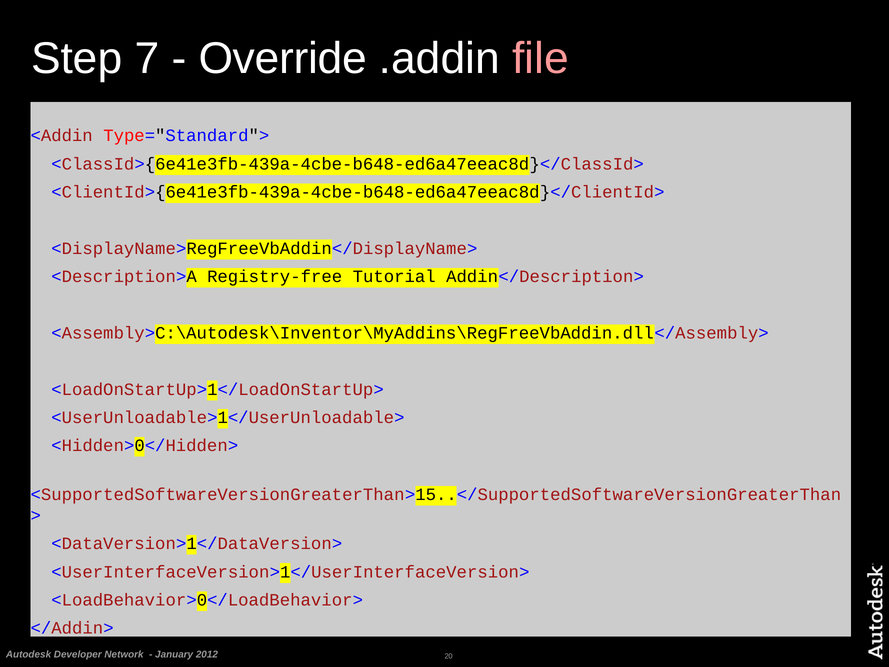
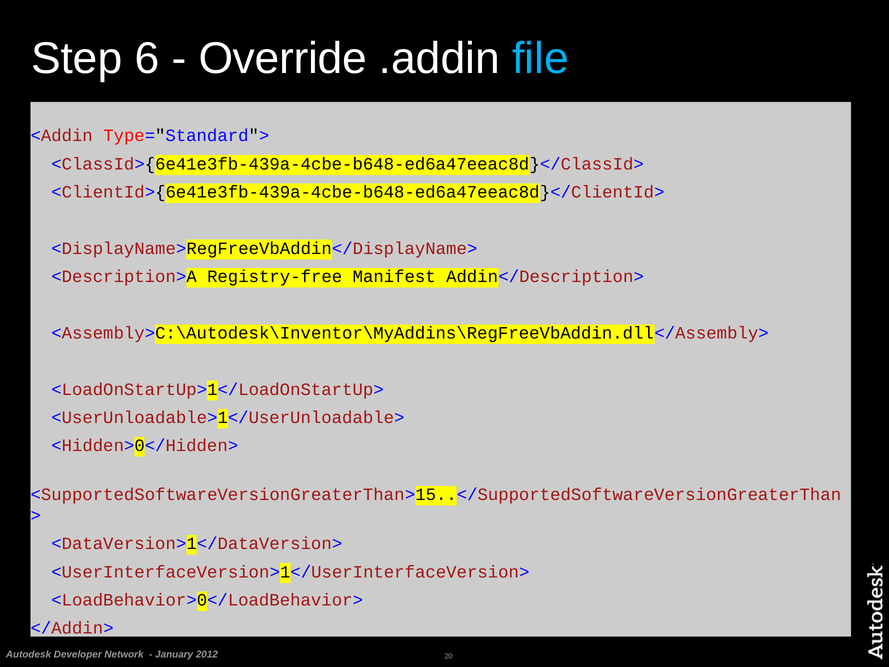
7: 7 -> 6
file colour: pink -> light blue
Tutorial: Tutorial -> Manifest
